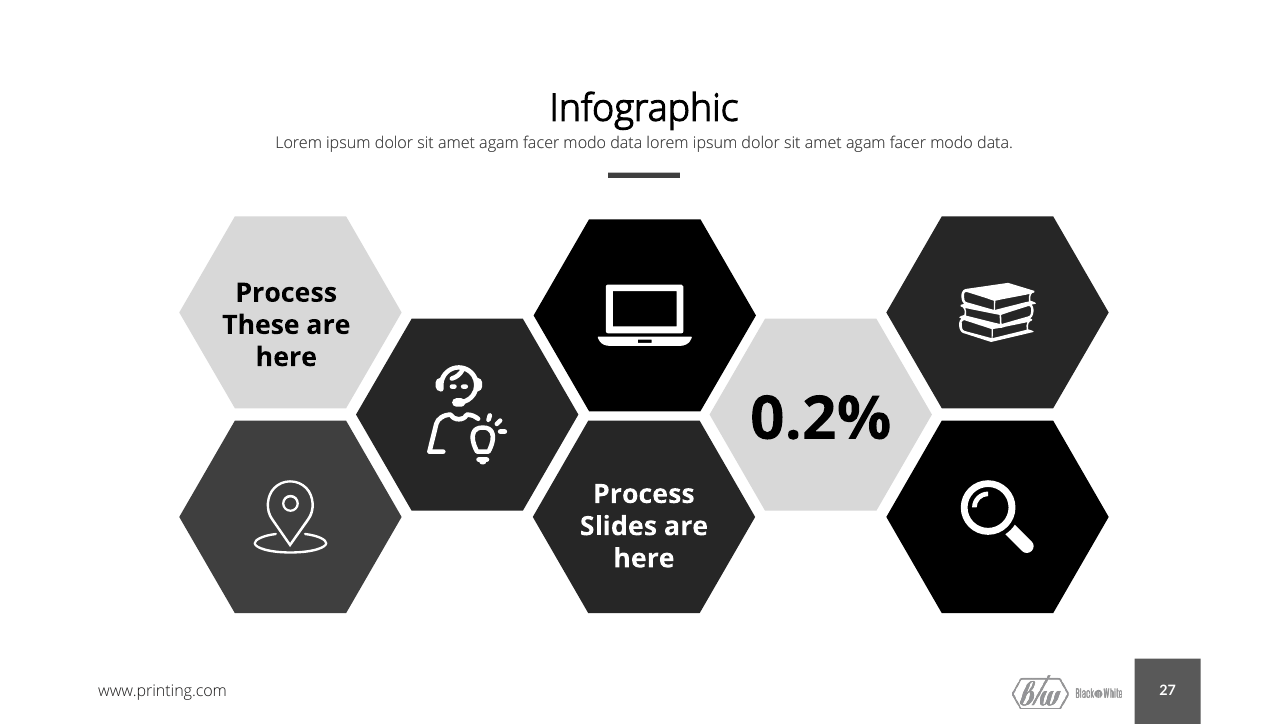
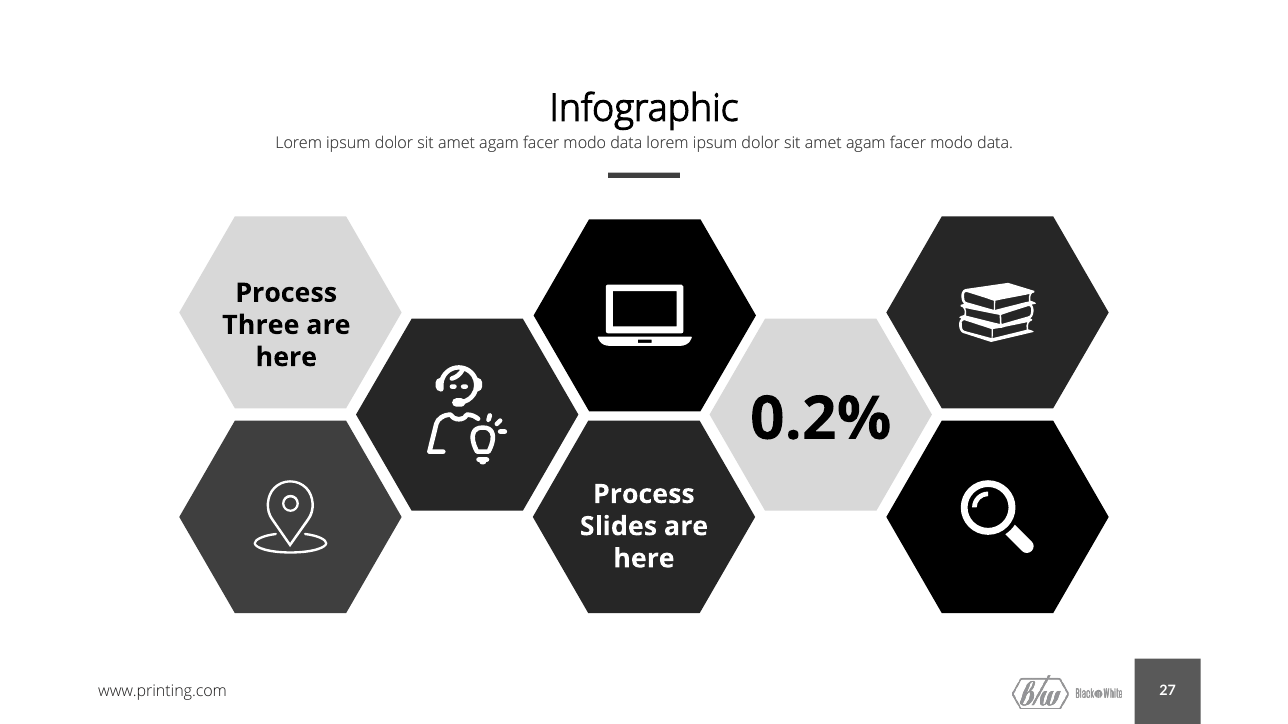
These: These -> Three
